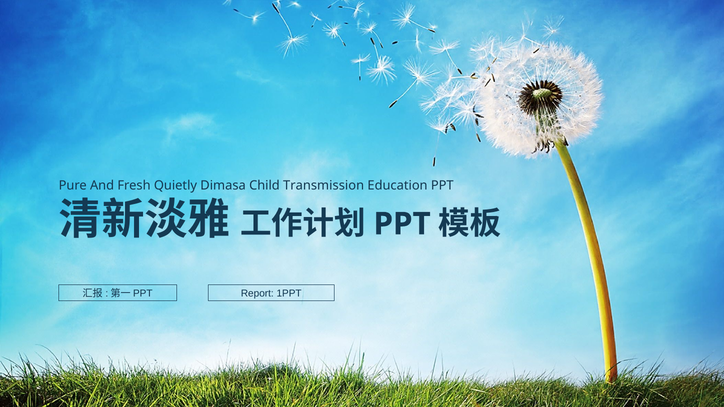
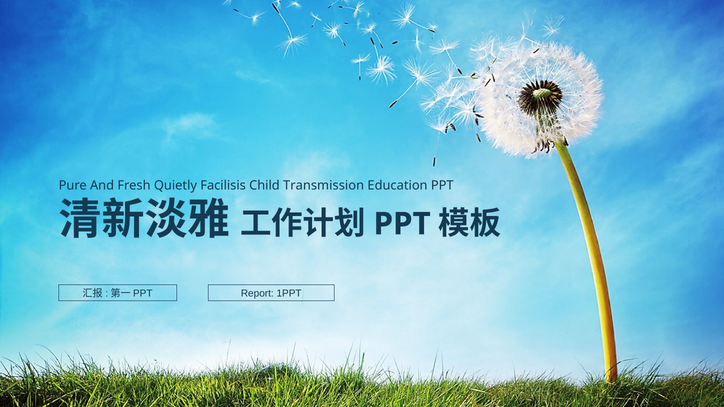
Dimasa: Dimasa -> Facilisis
